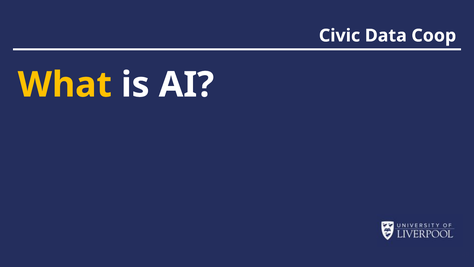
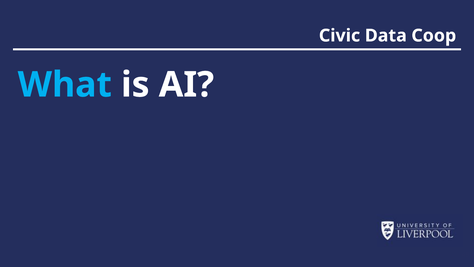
What colour: yellow -> light blue
